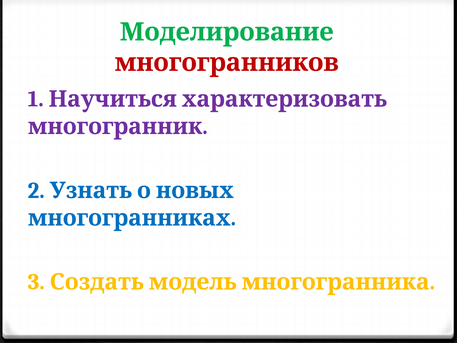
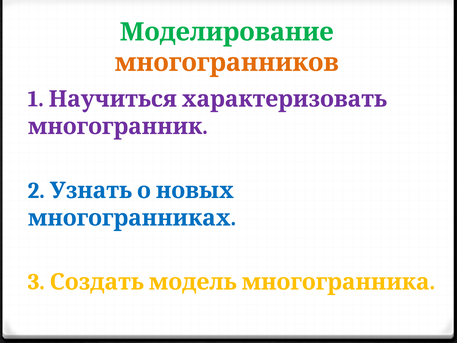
многогранников colour: red -> orange
